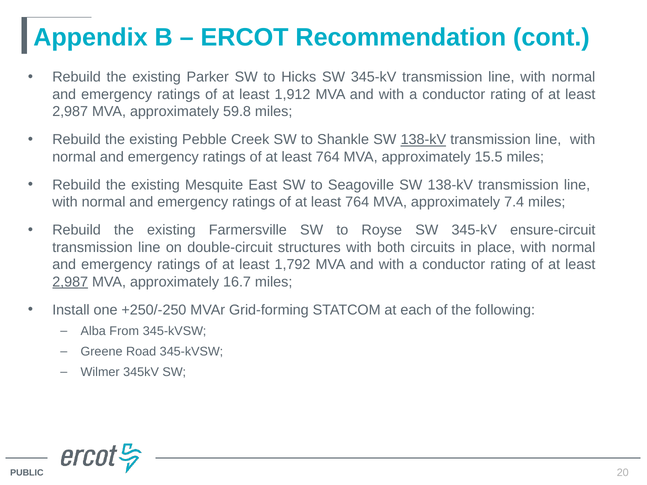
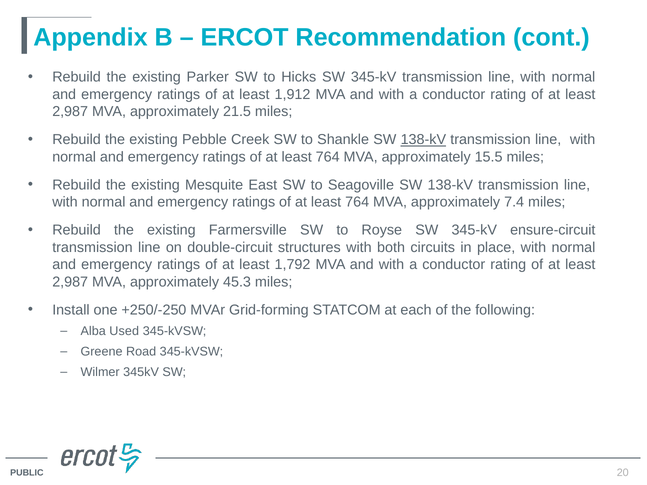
59.8: 59.8 -> 21.5
2,987 at (70, 282) underline: present -> none
16.7: 16.7 -> 45.3
From: From -> Used
